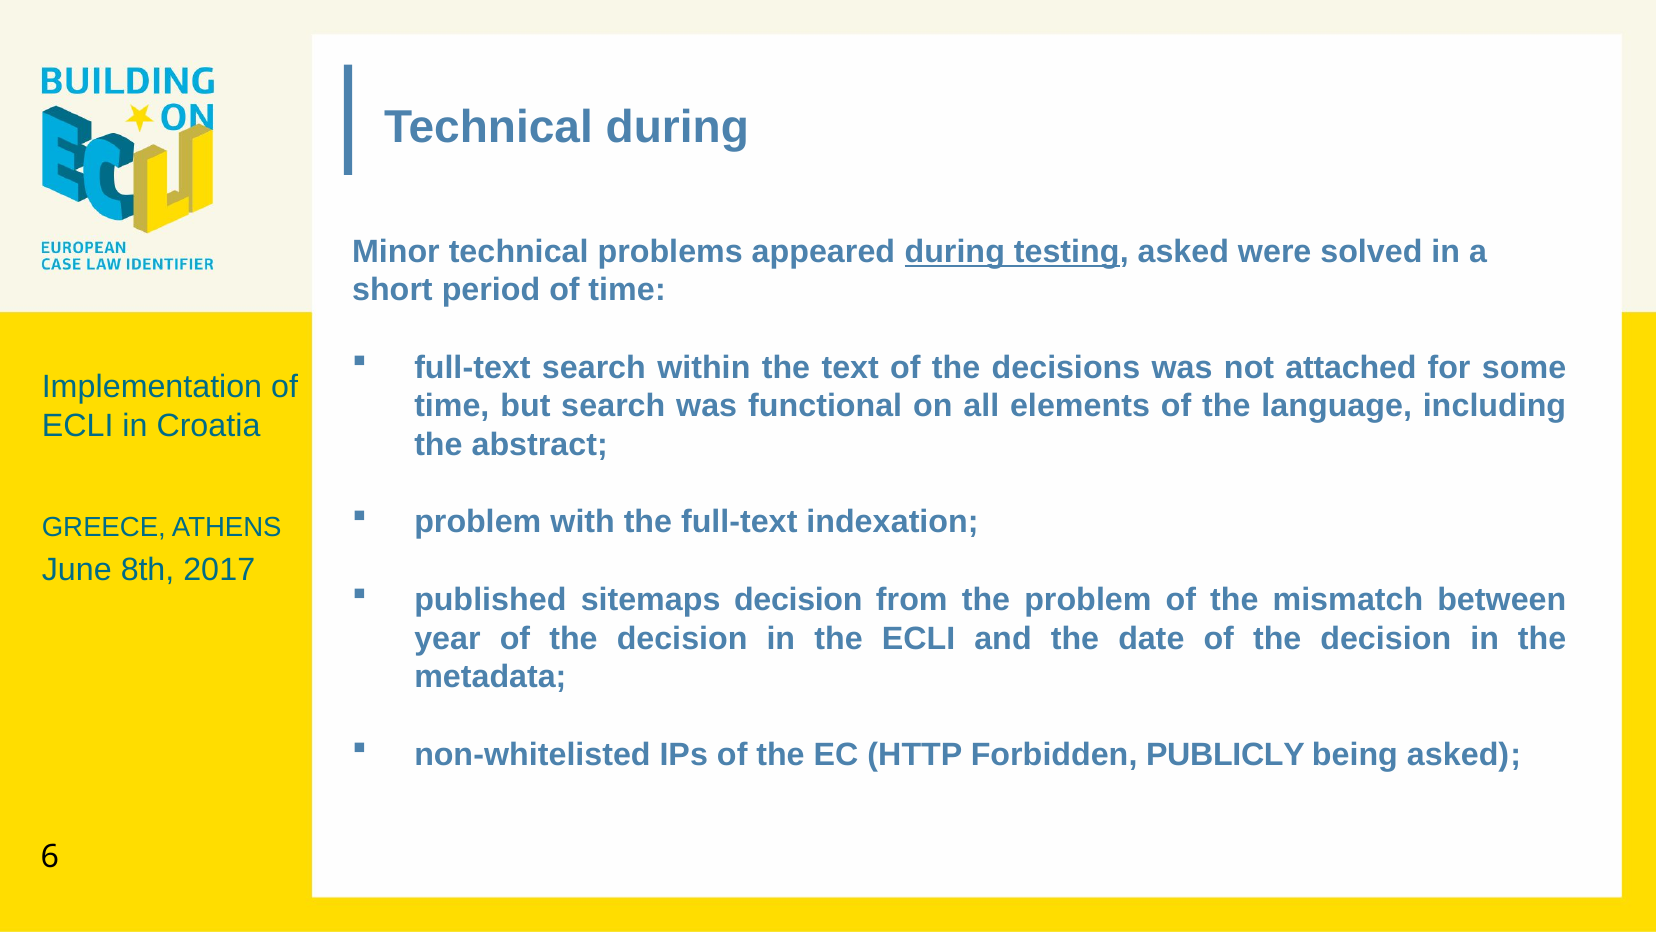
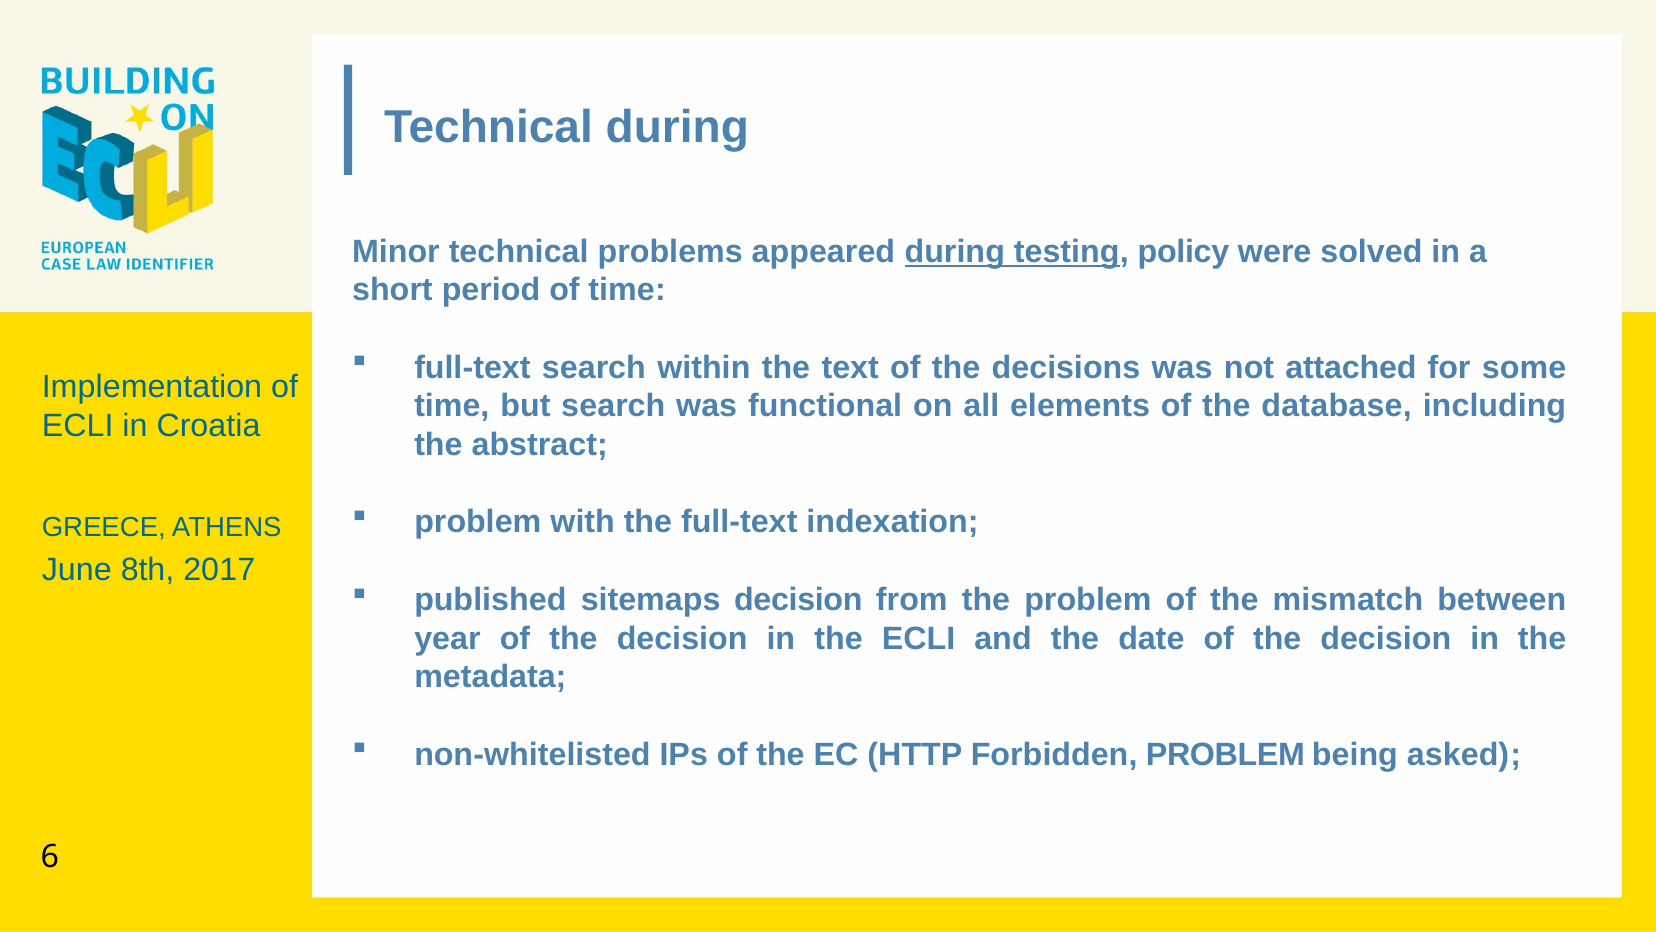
testing asked: asked -> policy
language: language -> database
Forbidden PUBLICLY: PUBLICLY -> PROBLEM
